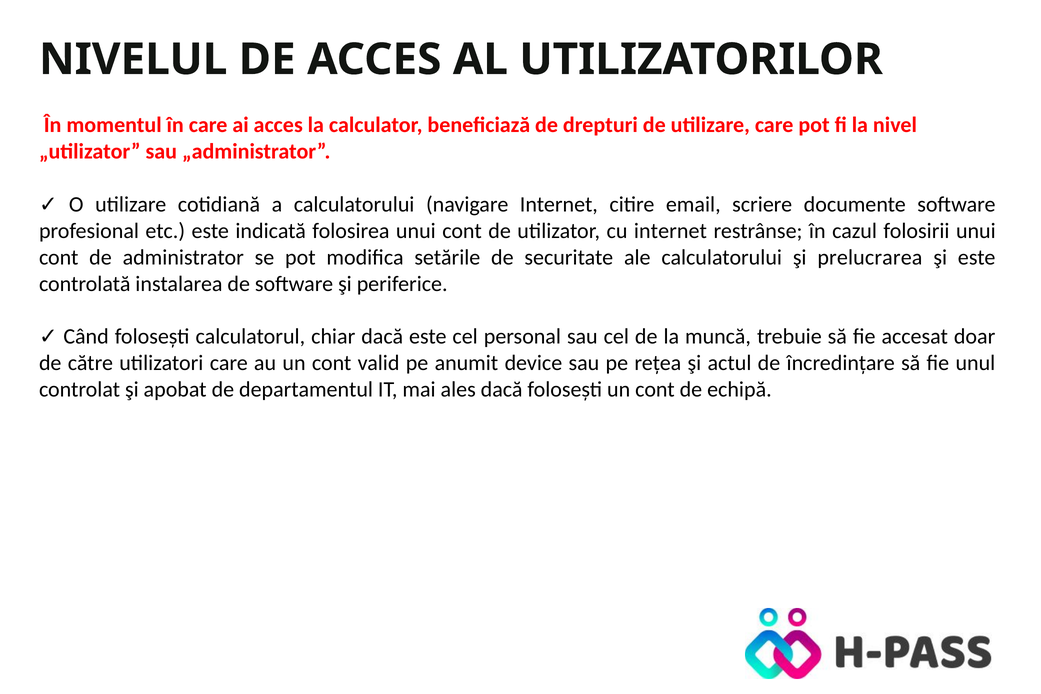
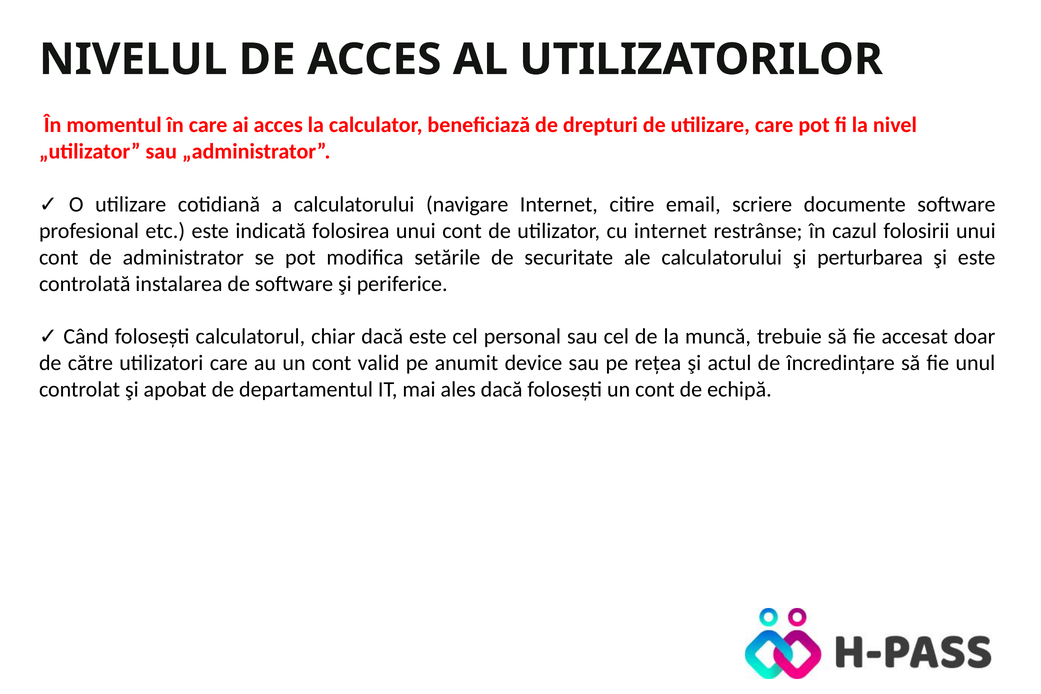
prelucrarea: prelucrarea -> perturbarea
